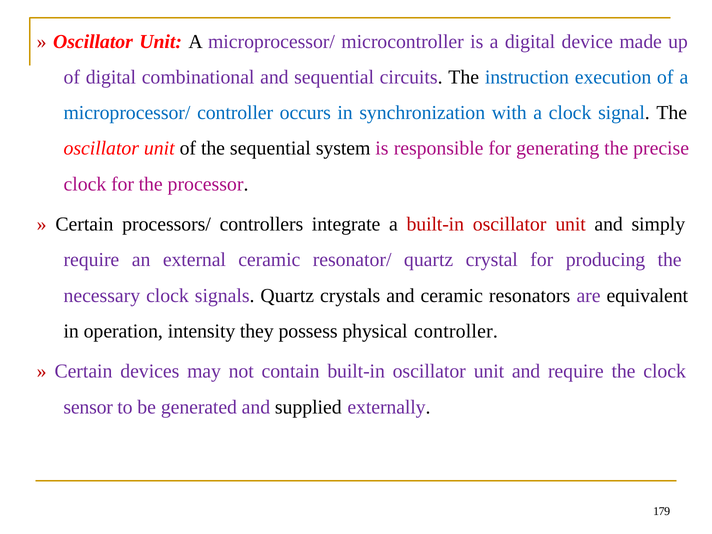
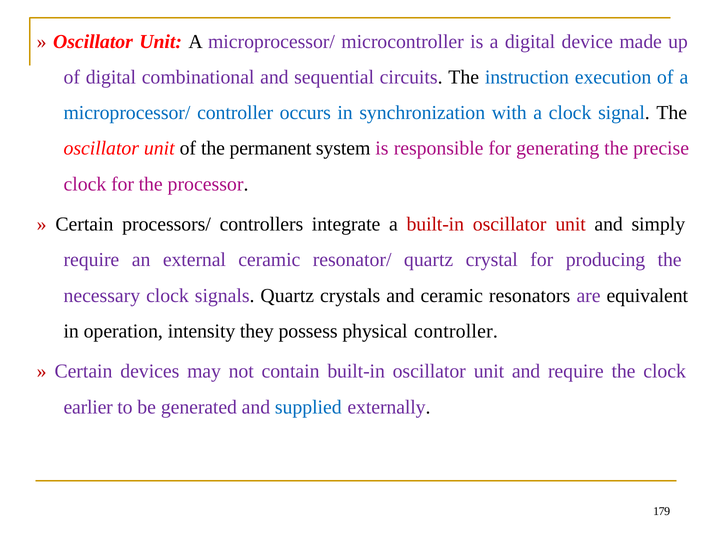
the sequential: sequential -> permanent
sensor: sensor -> earlier
supplied colour: black -> blue
